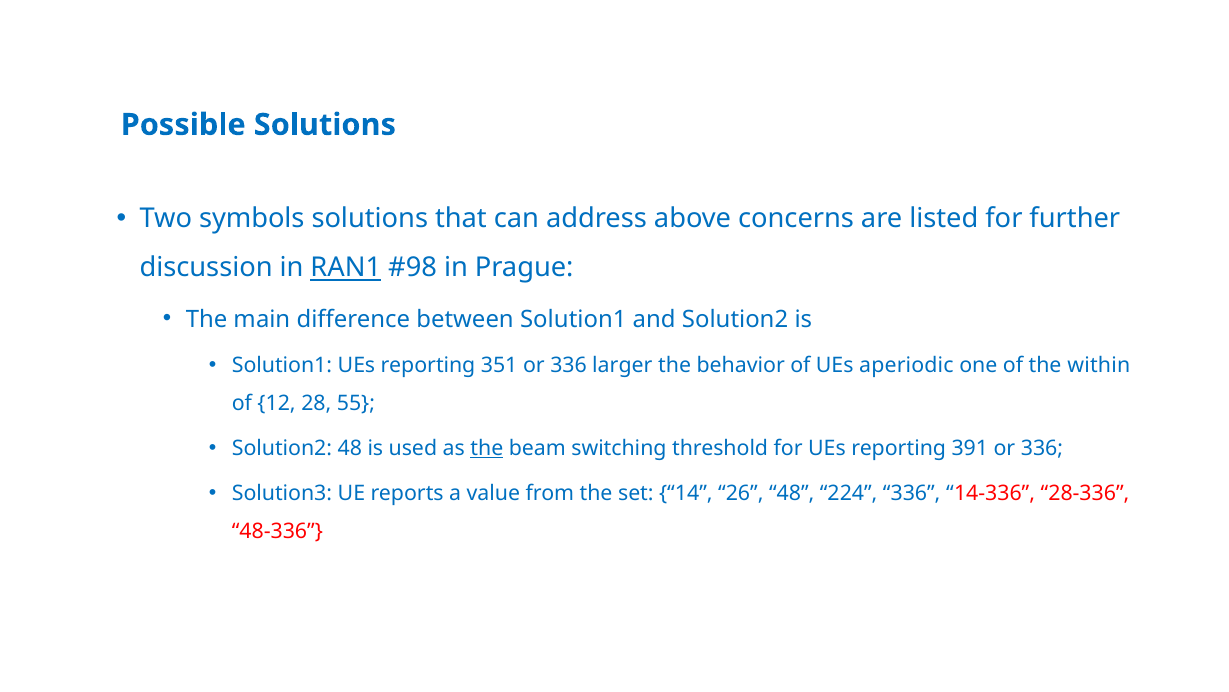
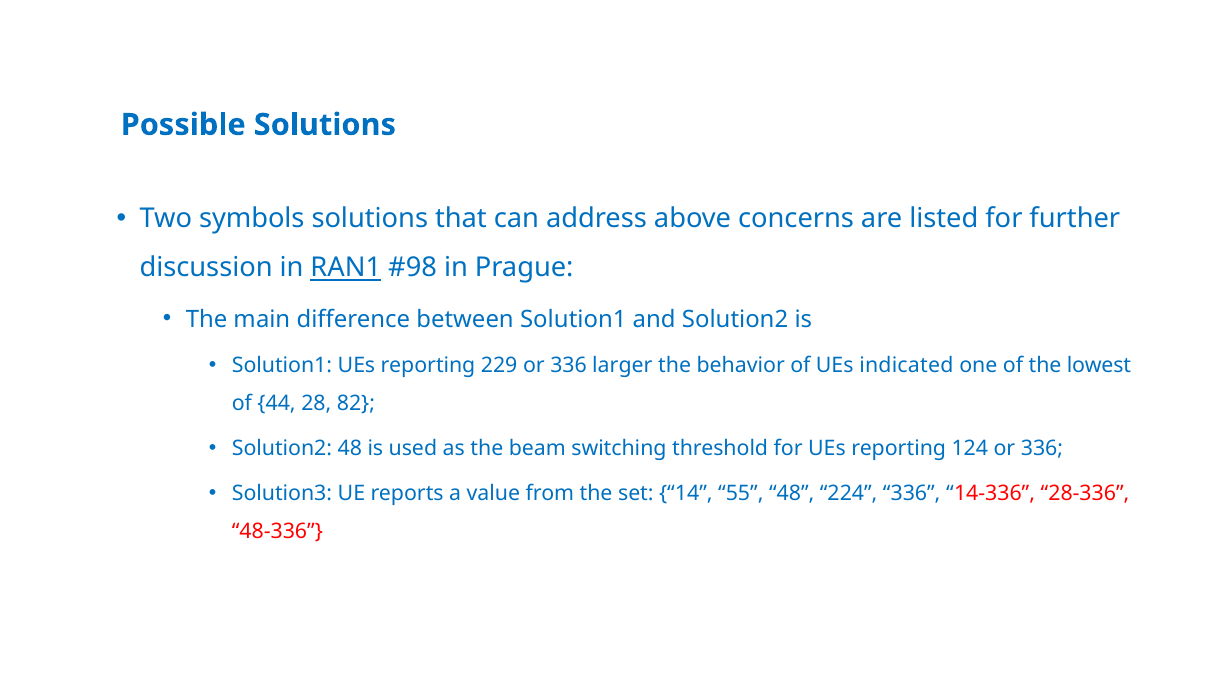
351: 351 -> 229
aperiodic: aperiodic -> indicated
within: within -> lowest
12: 12 -> 44
55: 55 -> 82
the at (487, 448) underline: present -> none
391: 391 -> 124
26: 26 -> 55
